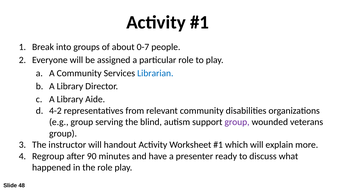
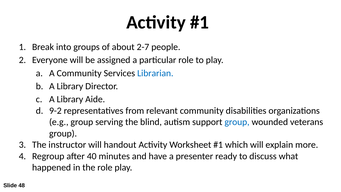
0-7: 0-7 -> 2-7
4-2: 4-2 -> 9-2
group at (237, 122) colour: purple -> blue
90: 90 -> 40
